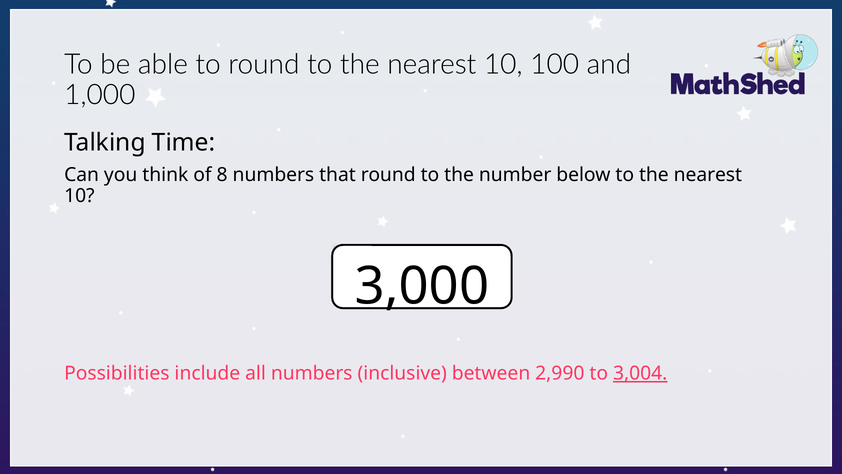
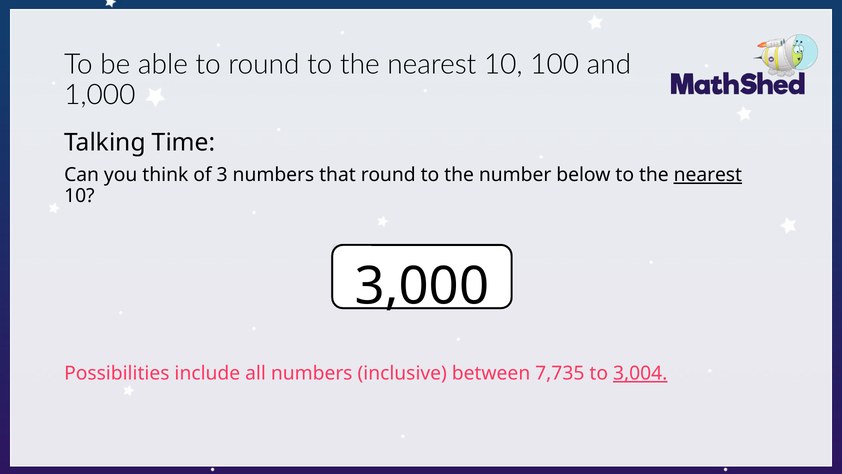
8: 8 -> 3
nearest at (708, 175) underline: none -> present
2,990: 2,990 -> 7,735
